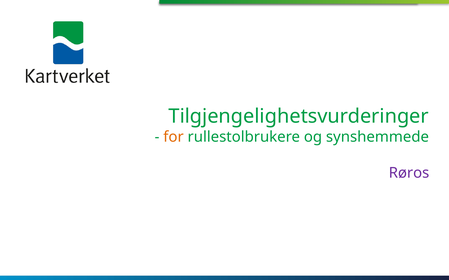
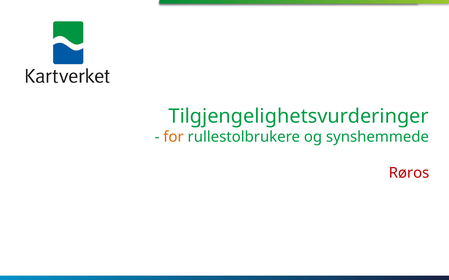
Røros colour: purple -> red
